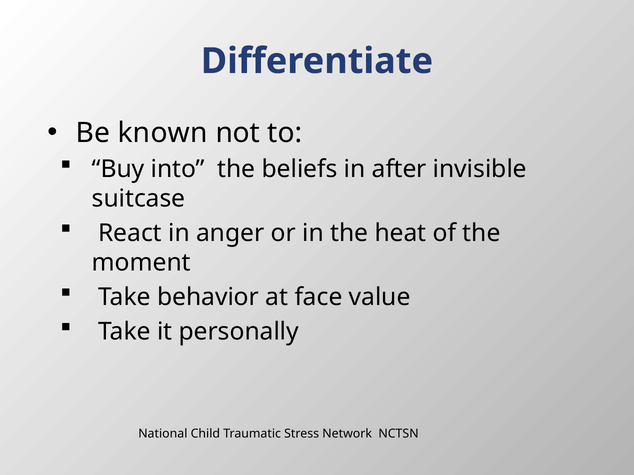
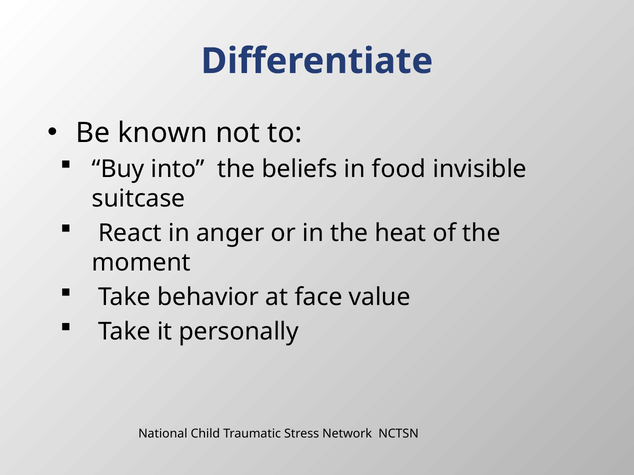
after: after -> food
